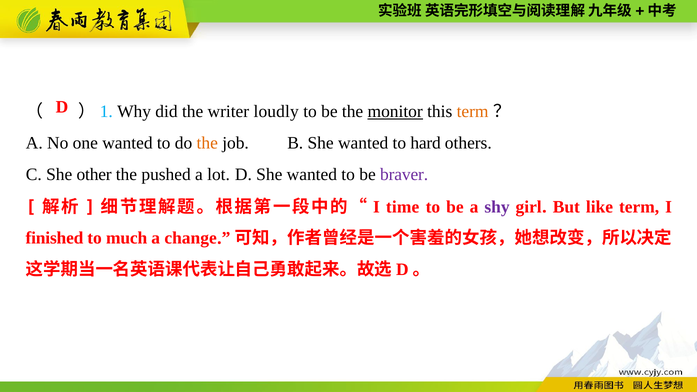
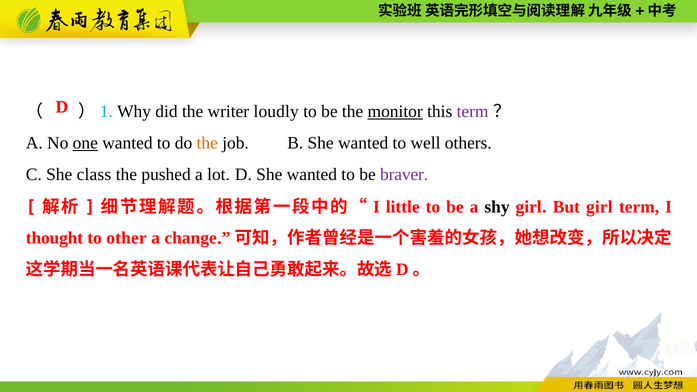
term at (473, 112) colour: orange -> purple
one underline: none -> present
hard: hard -> well
other: other -> class
time: time -> little
shy colour: purple -> black
But like: like -> girl
finished: finished -> thought
much: much -> other
